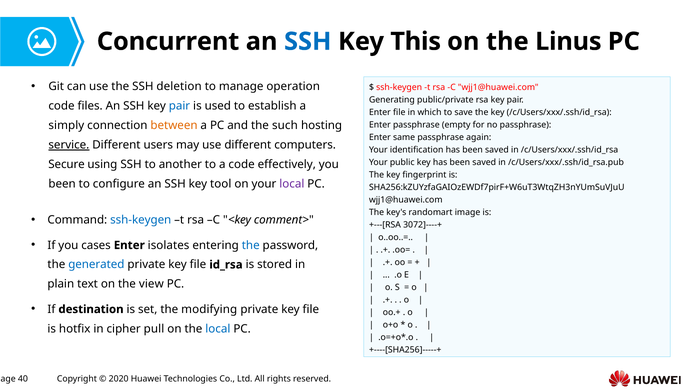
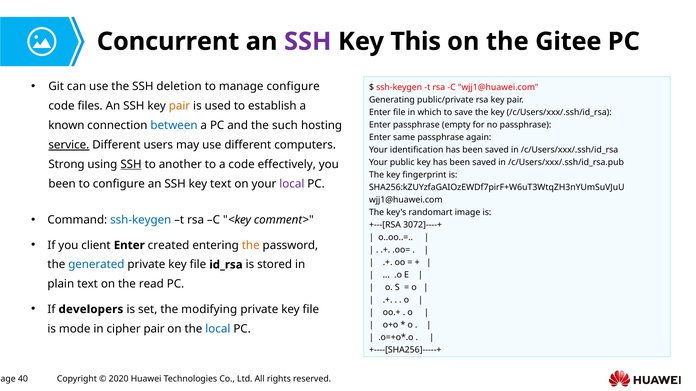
SSH at (308, 42) colour: blue -> purple
Linus: Linus -> Gitee
manage operation: operation -> configure
pair at (179, 106) colour: blue -> orange
simply: simply -> known
between colour: orange -> blue
Secure: Secure -> Strong
SSH at (131, 165) underline: none -> present
key tool: tool -> text
cases: cases -> client
isolates: isolates -> created
the at (251, 246) colour: blue -> orange
view: view -> read
destination: destination -> developers
hotfix: hotfix -> mode
cipher pull: pull -> pair
